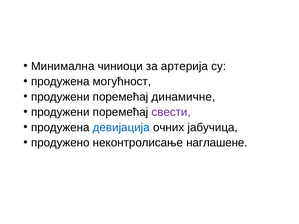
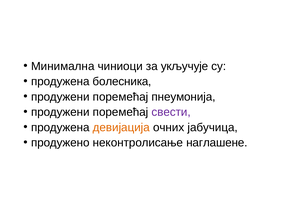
артерија: артерија -> укључује
могућност: могућност -> болесника
динамичне: динамичне -> пнеумонија
девијација colour: blue -> orange
